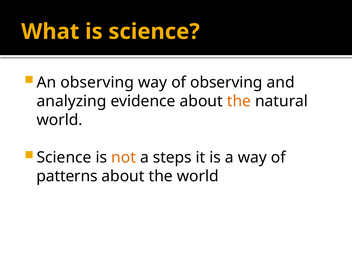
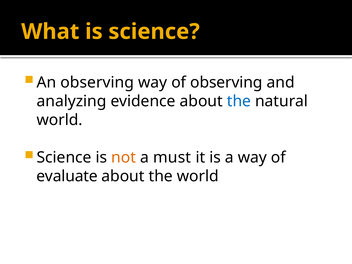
the at (239, 101) colour: orange -> blue
steps: steps -> must
patterns: patterns -> evaluate
